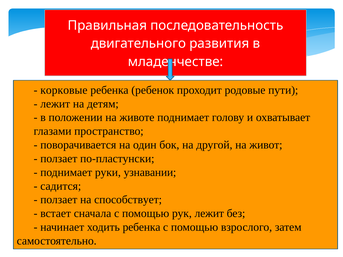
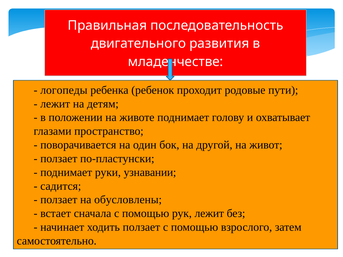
корковые: корковые -> логопеды
способствует: способствует -> обусловлены
ходить ребенка: ребенка -> ползает
